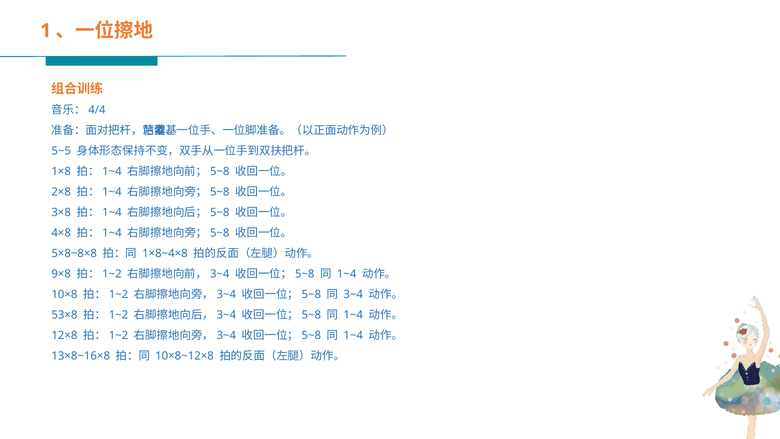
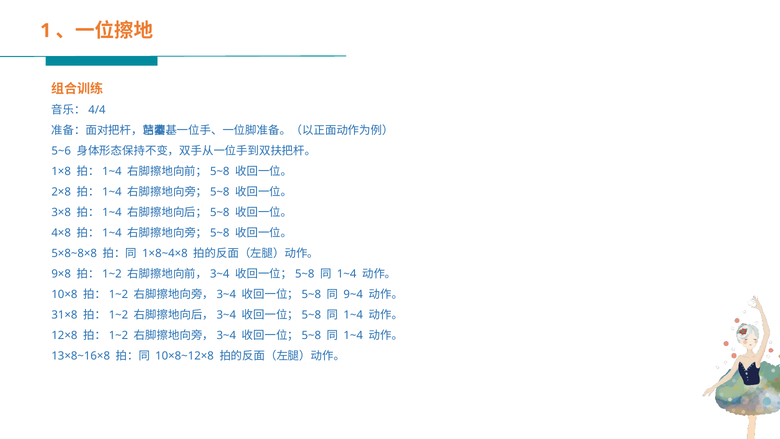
5~5: 5~5 -> 5~6
3~4: 3~4 -> 9~4
53×8: 53×8 -> 31×8
